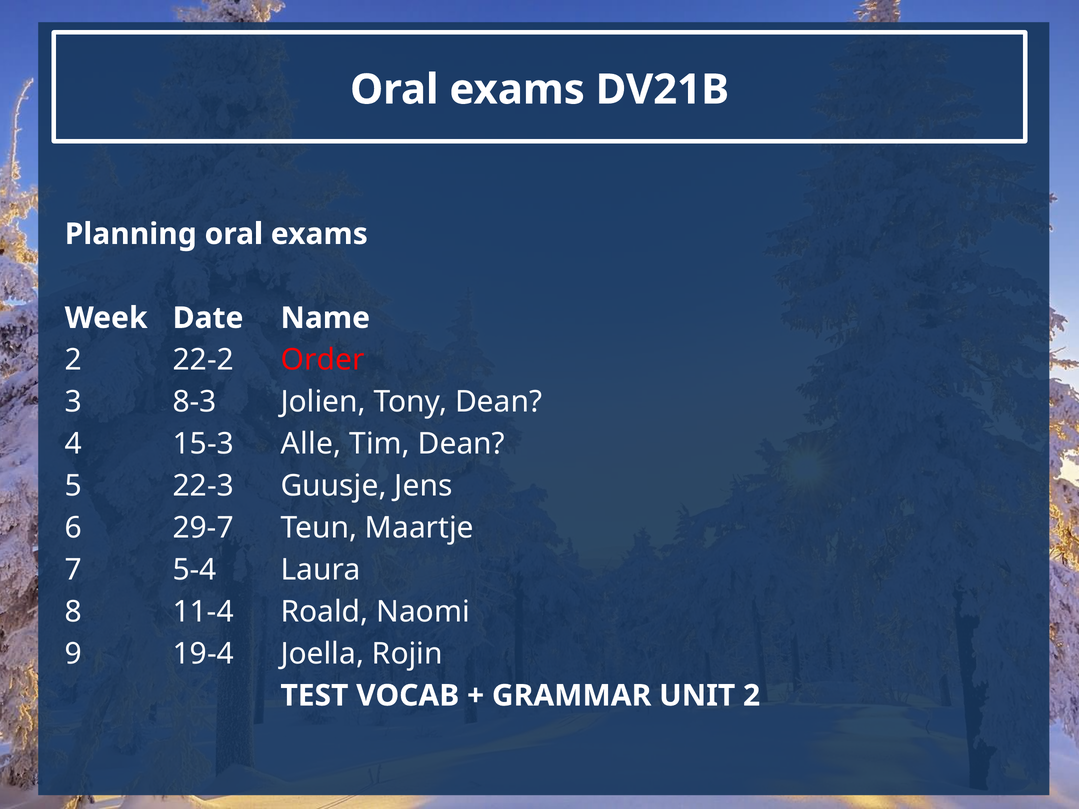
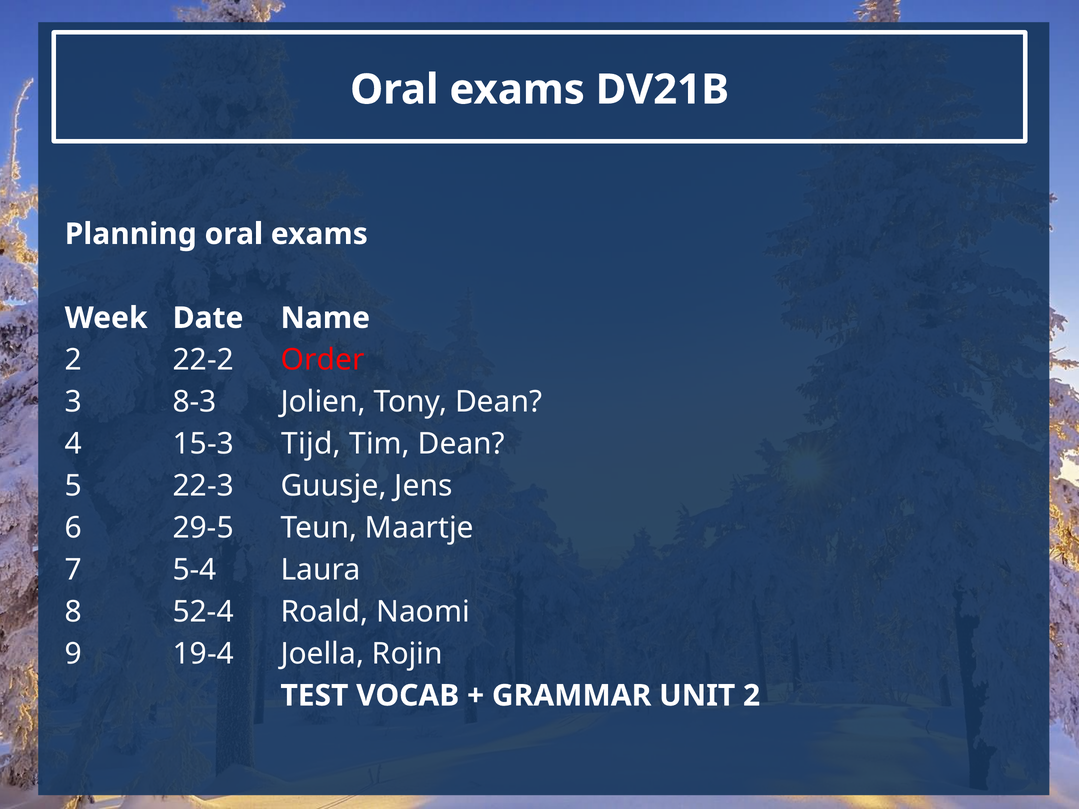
Alle: Alle -> Tijd
29-7: 29-7 -> 29-5
11-4: 11-4 -> 52-4
